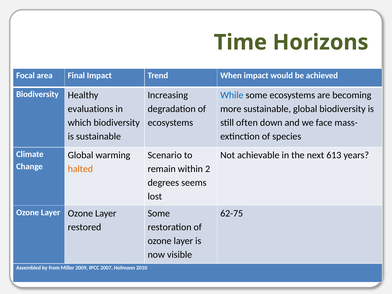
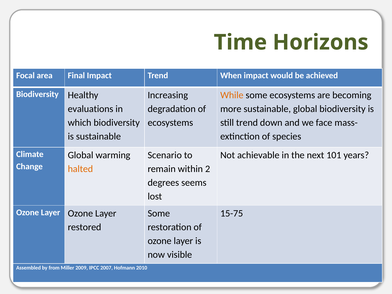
While colour: blue -> orange
still often: often -> trend
613: 613 -> 101
62-75: 62-75 -> 15-75
